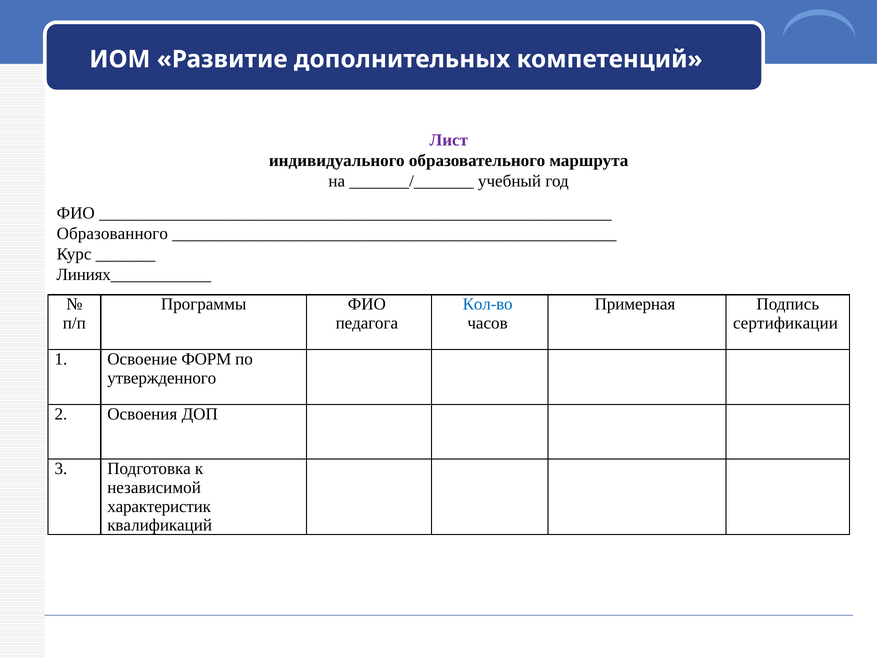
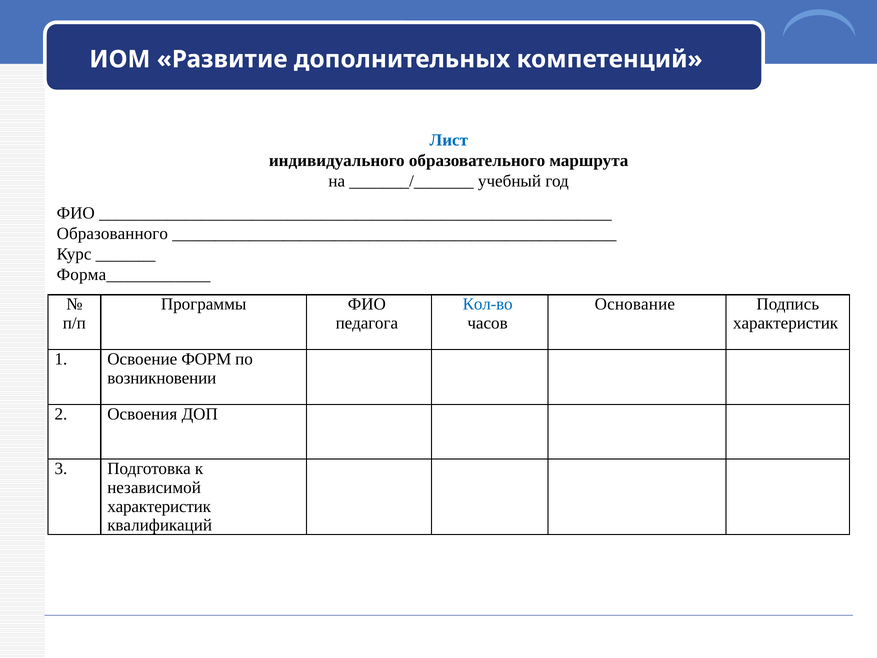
Лист colour: purple -> blue
Линиях____________: Линиях____________ -> Форма____________
Примерная: Примерная -> Основание
сертификации at (786, 323): сертификации -> характеристик
утвержденного: утвержденного -> возникновении
